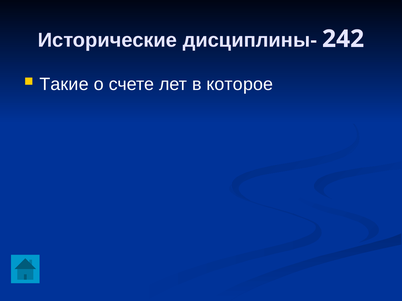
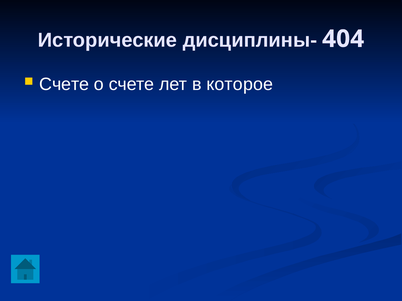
242: 242 -> 404
Такие at (64, 84): Такие -> Счете
